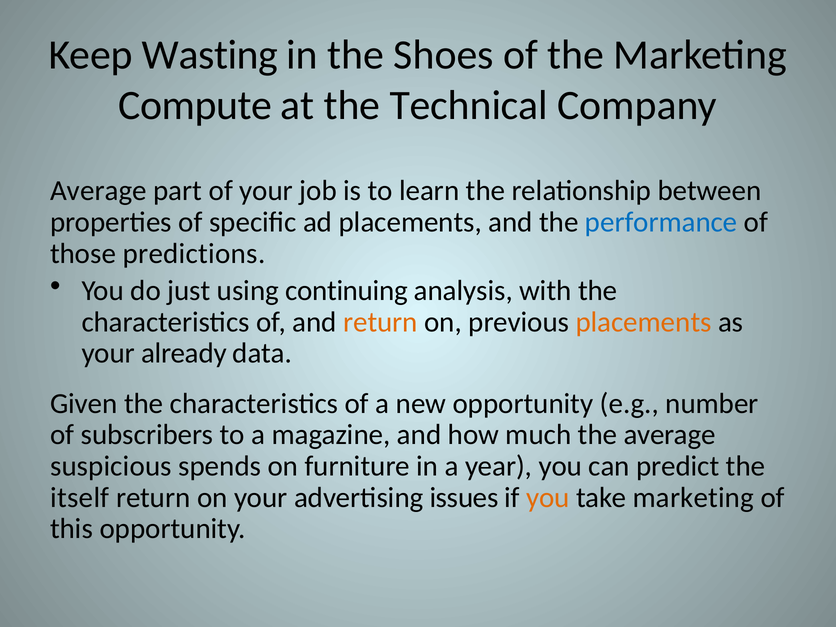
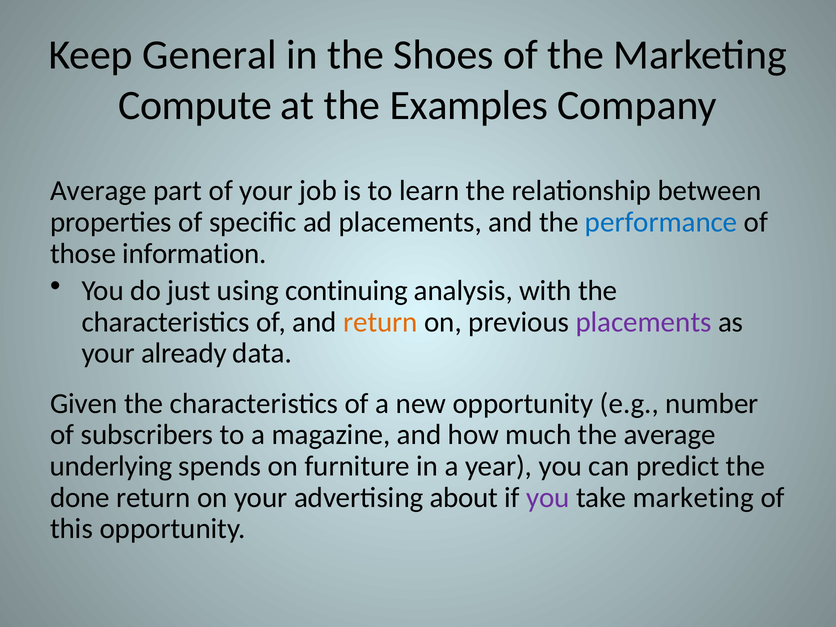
Wasting: Wasting -> General
Technical: Technical -> Examples
predictions: predictions -> information
placements at (644, 322) colour: orange -> purple
suspicious: suspicious -> underlying
itself: itself -> done
issues: issues -> about
you at (548, 497) colour: orange -> purple
